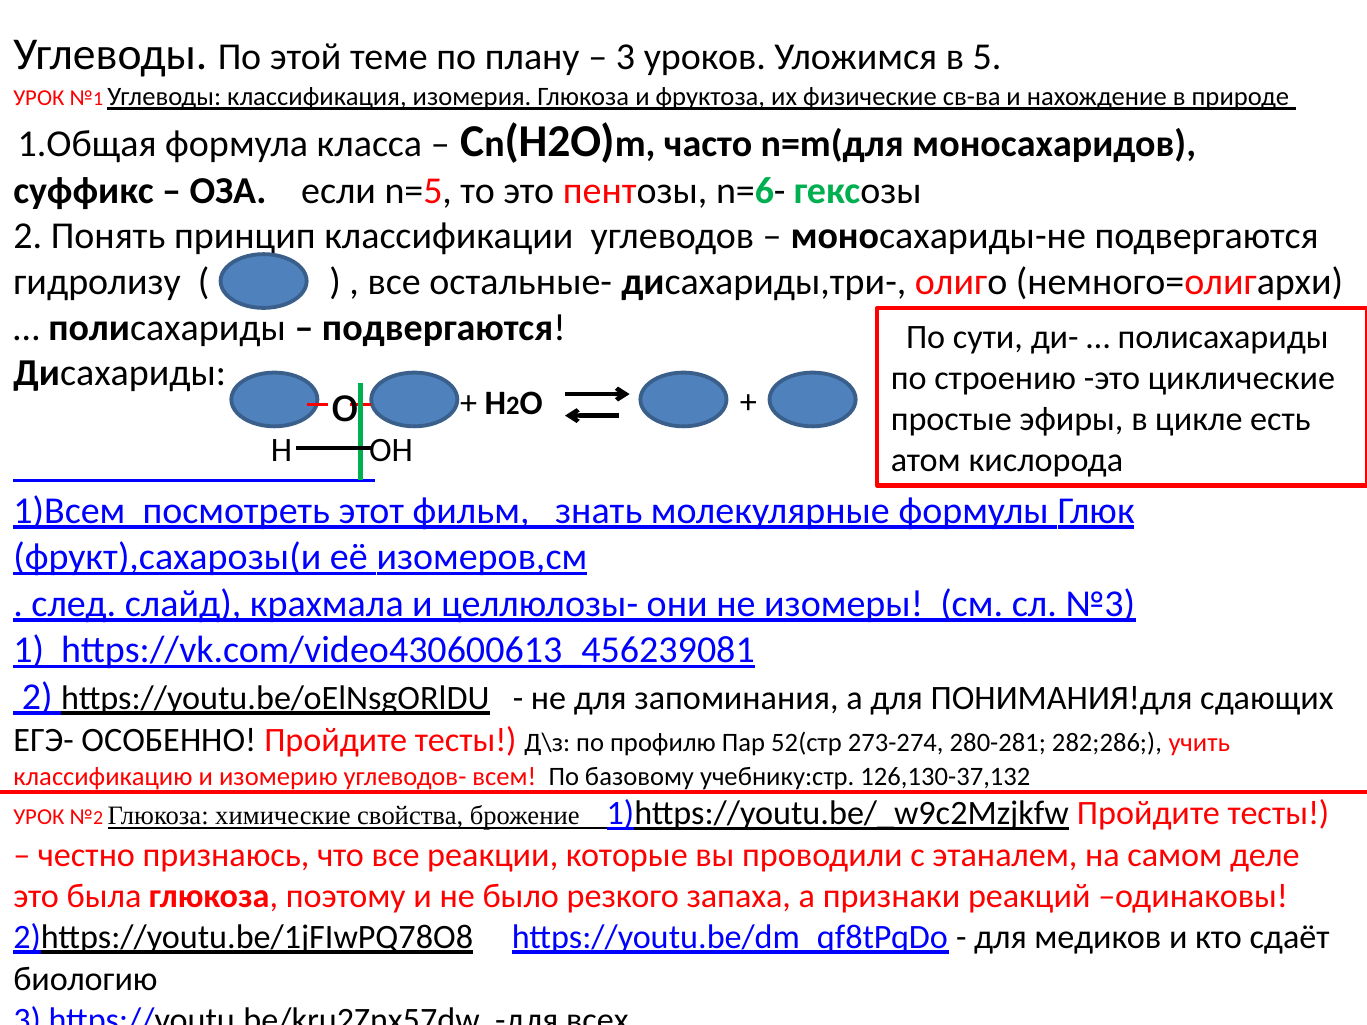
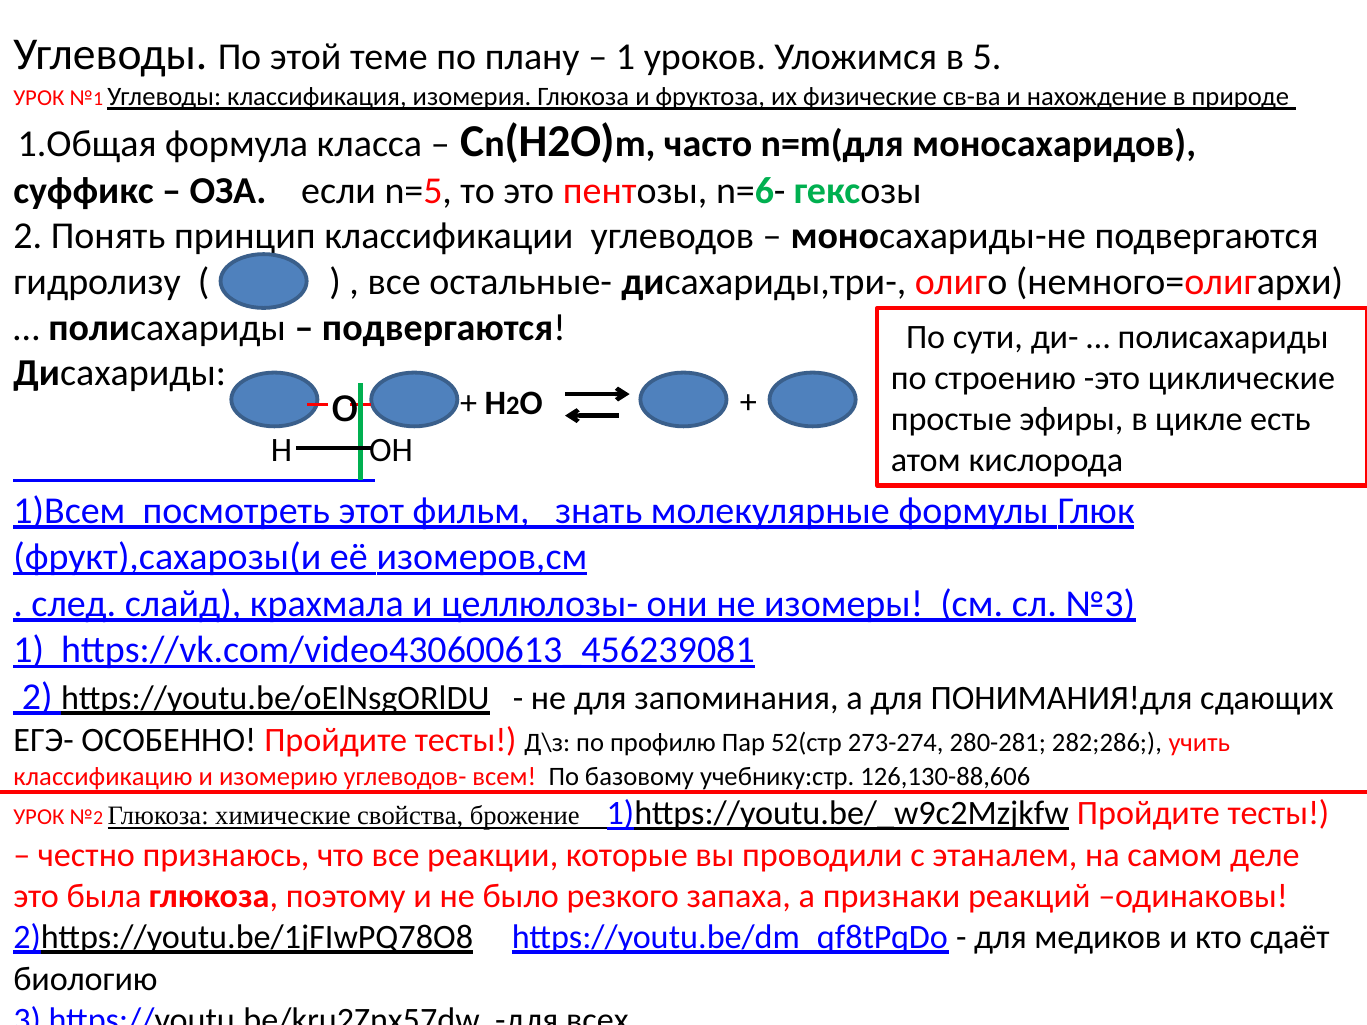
3 at (625, 57): 3 -> 1
126,130-37,132: 126,130-37,132 -> 126,130-88,606
